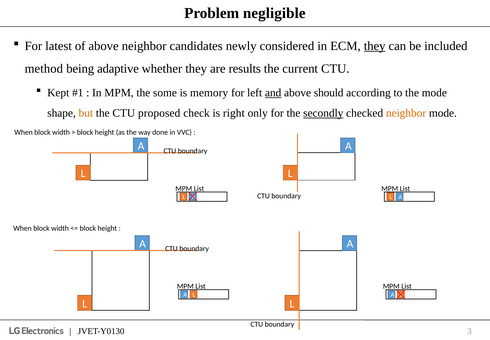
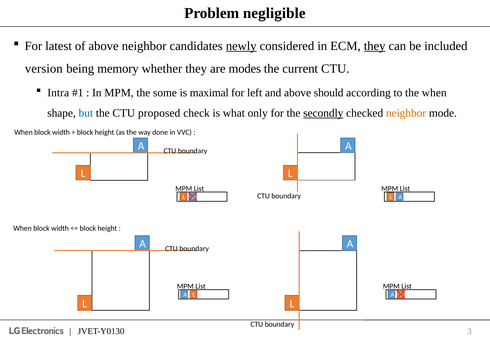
newly underline: none -> present
method: method -> version
adaptive: adaptive -> memory
results: results -> modes
Kept: Kept -> Intra
memory: memory -> maximal
and underline: present -> none
the mode: mode -> when
but colour: orange -> blue
right: right -> what
